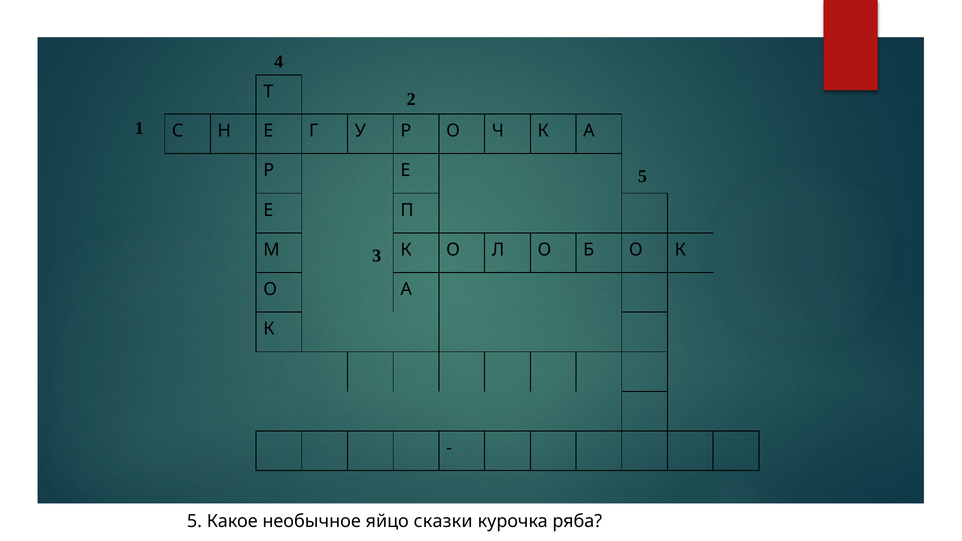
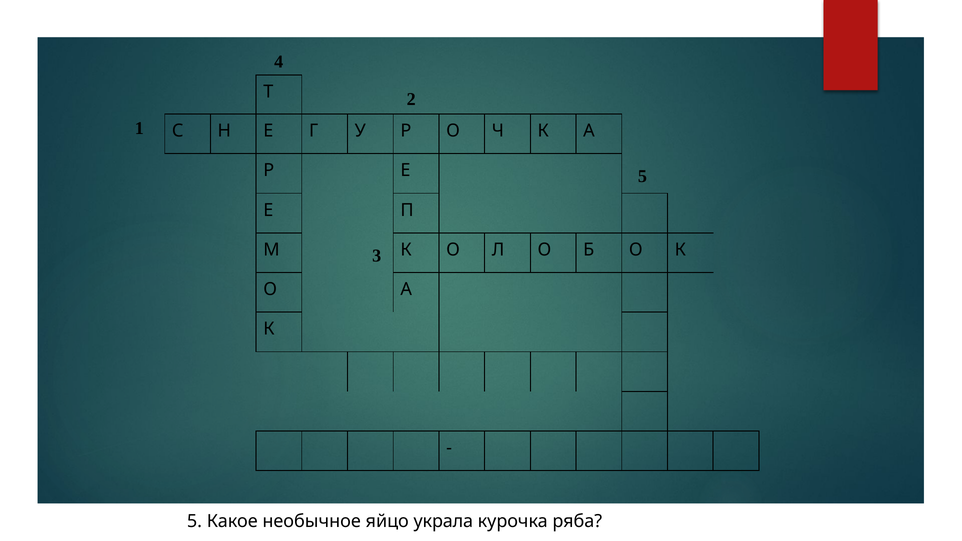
сказки: сказки -> украла
